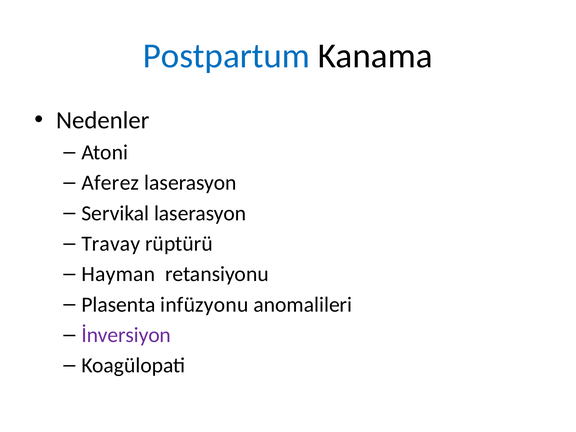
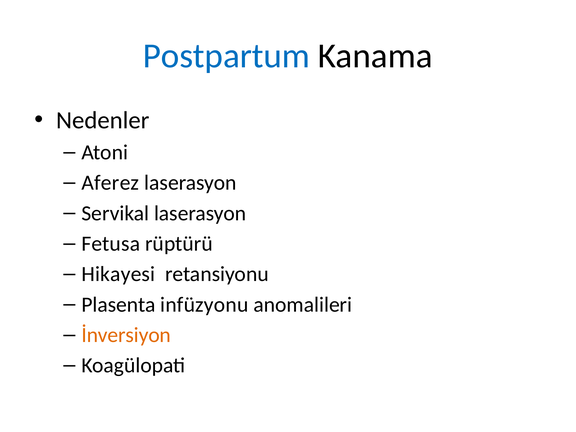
Travay: Travay -> Fetusa
Hayman: Hayman -> Hikayesi
İnversiyon colour: purple -> orange
